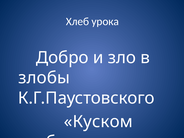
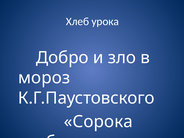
злобы: злобы -> мороз
Куском: Куском -> Сорока
